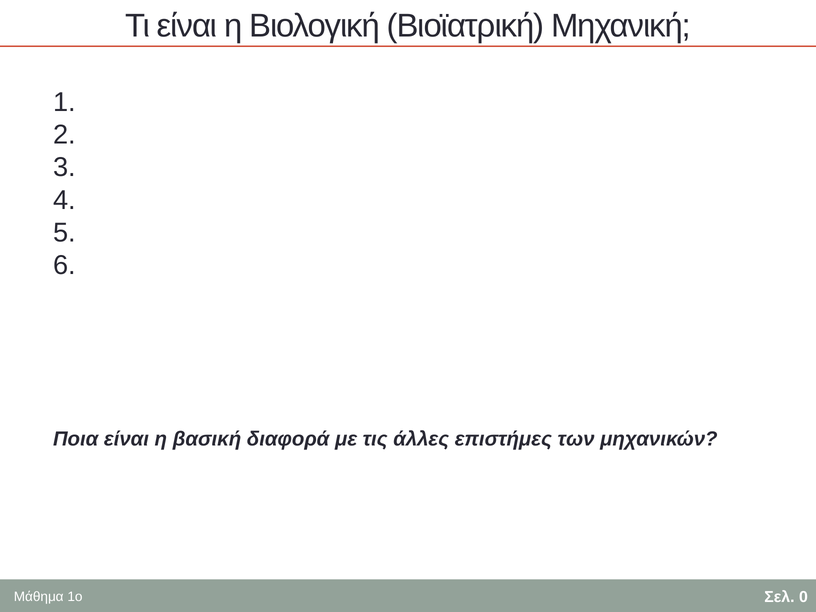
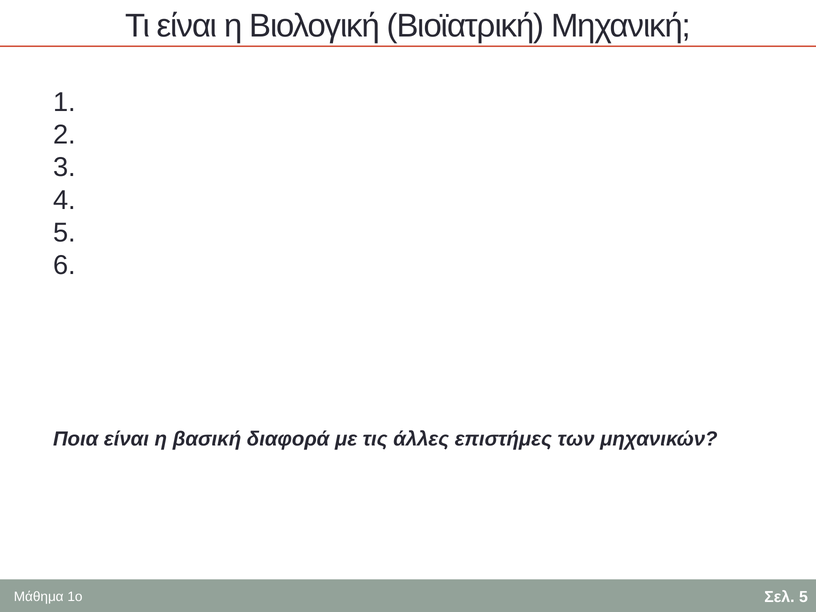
Σελ 0: 0 -> 5
